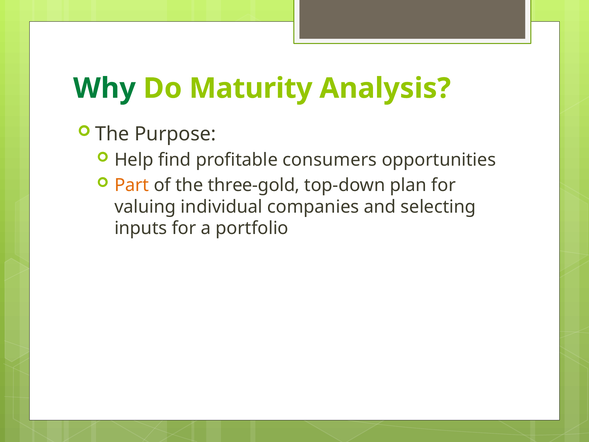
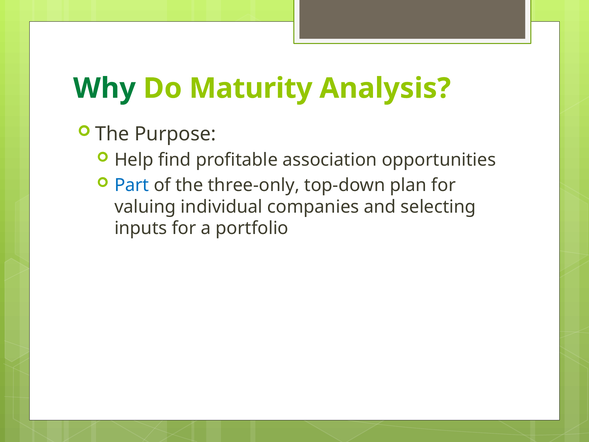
consumers: consumers -> association
Part colour: orange -> blue
three-gold: three-gold -> three-only
